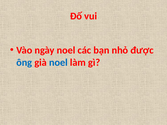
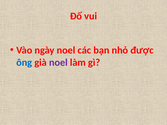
noel at (58, 63) colour: blue -> purple
